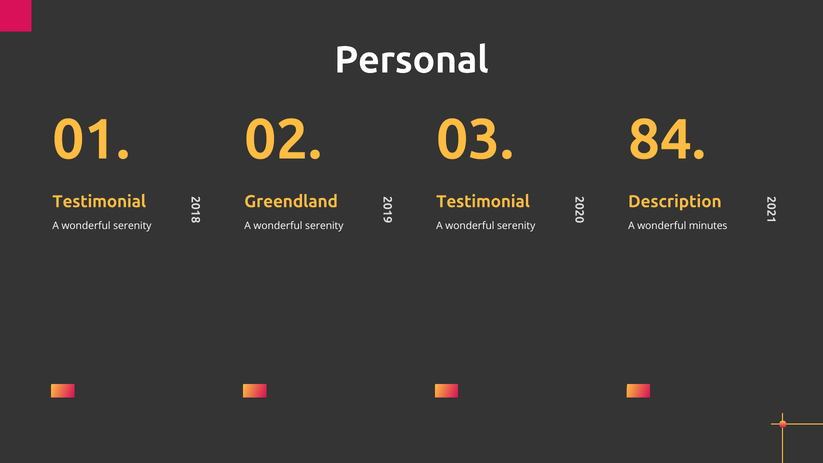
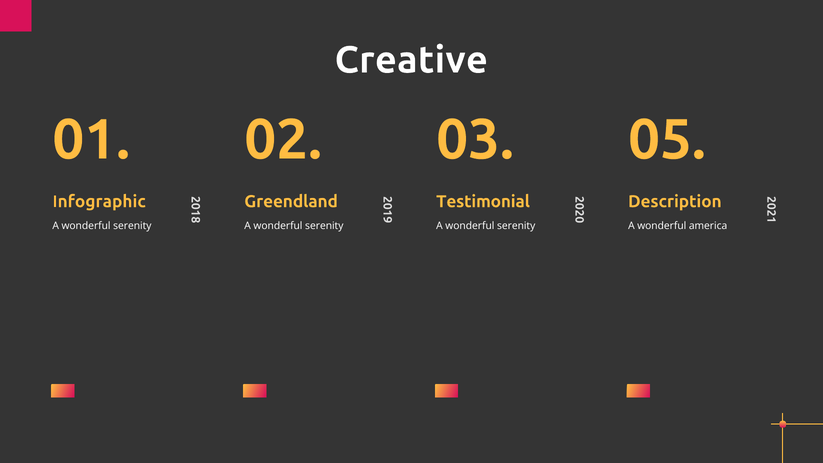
Personal: Personal -> Creative
84: 84 -> 05
Testimonial at (99, 201): Testimonial -> Infographic
minutes: minutes -> america
